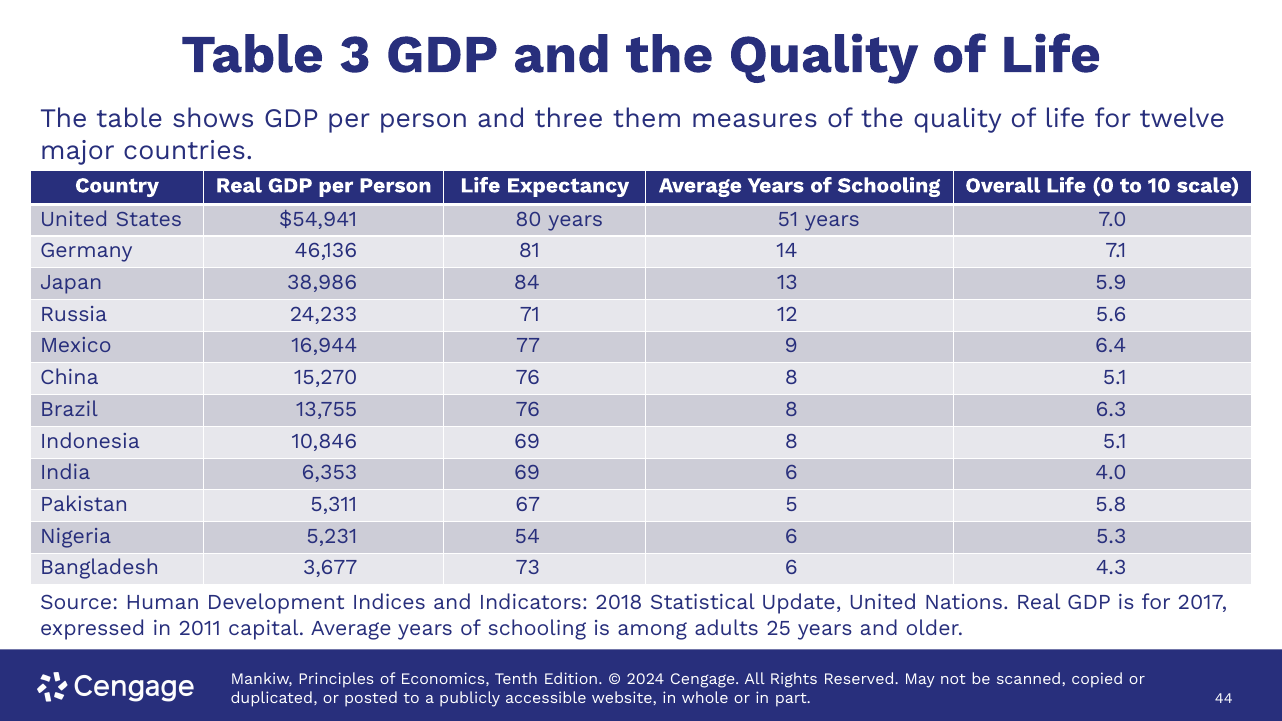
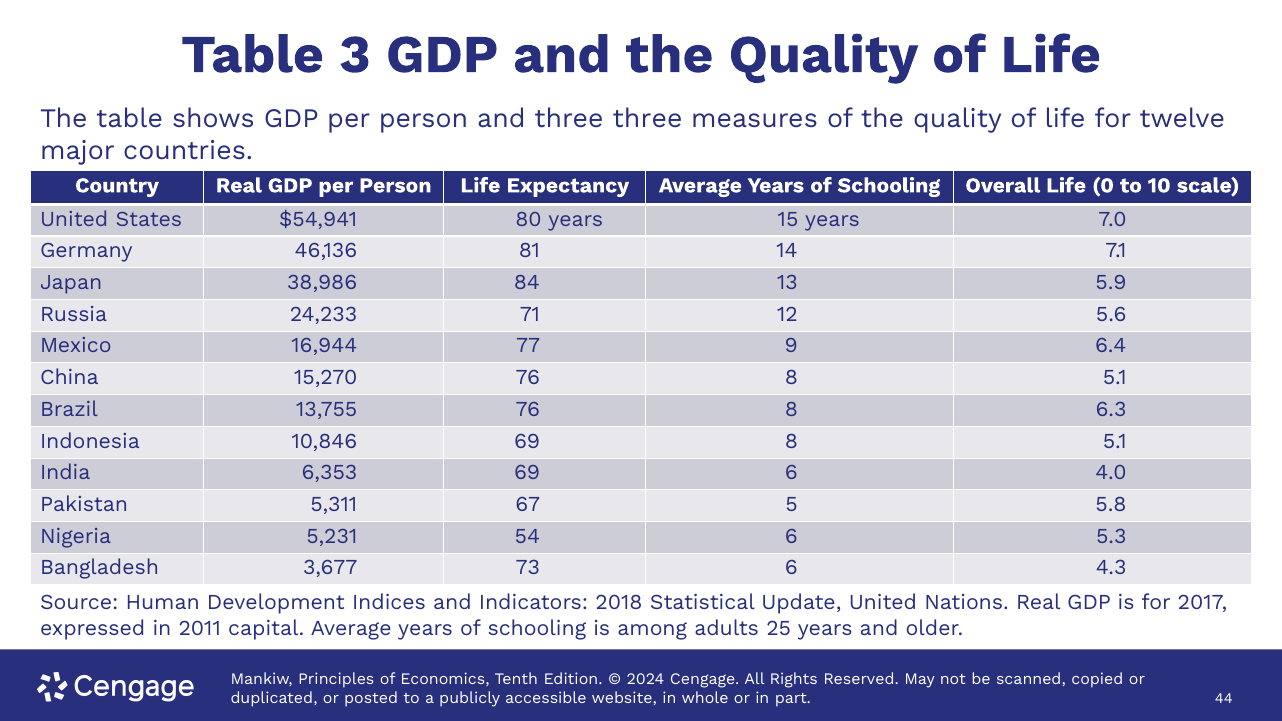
three them: them -> three
51: 51 -> 15
